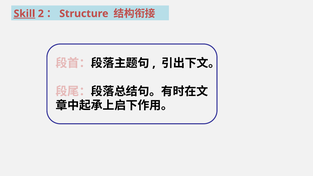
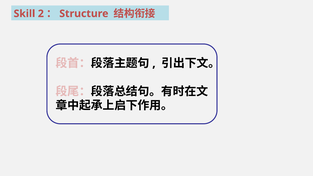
Skill underline: present -> none
